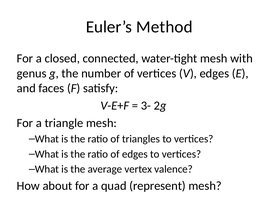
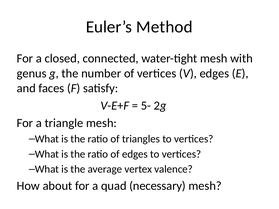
3-: 3- -> 5-
represent: represent -> necessary
